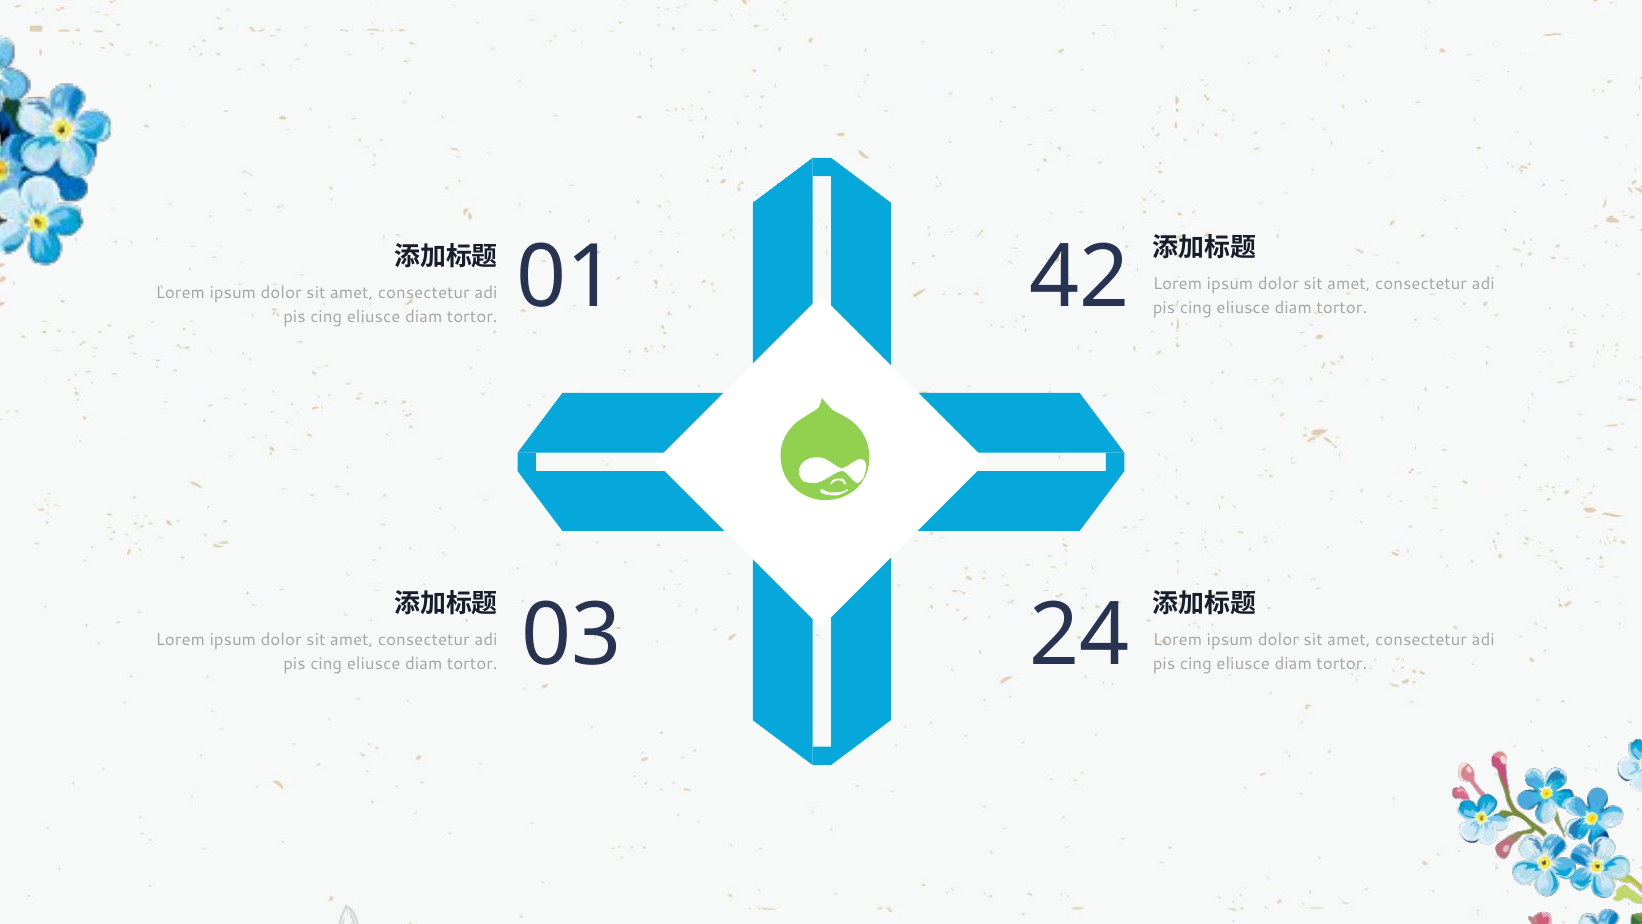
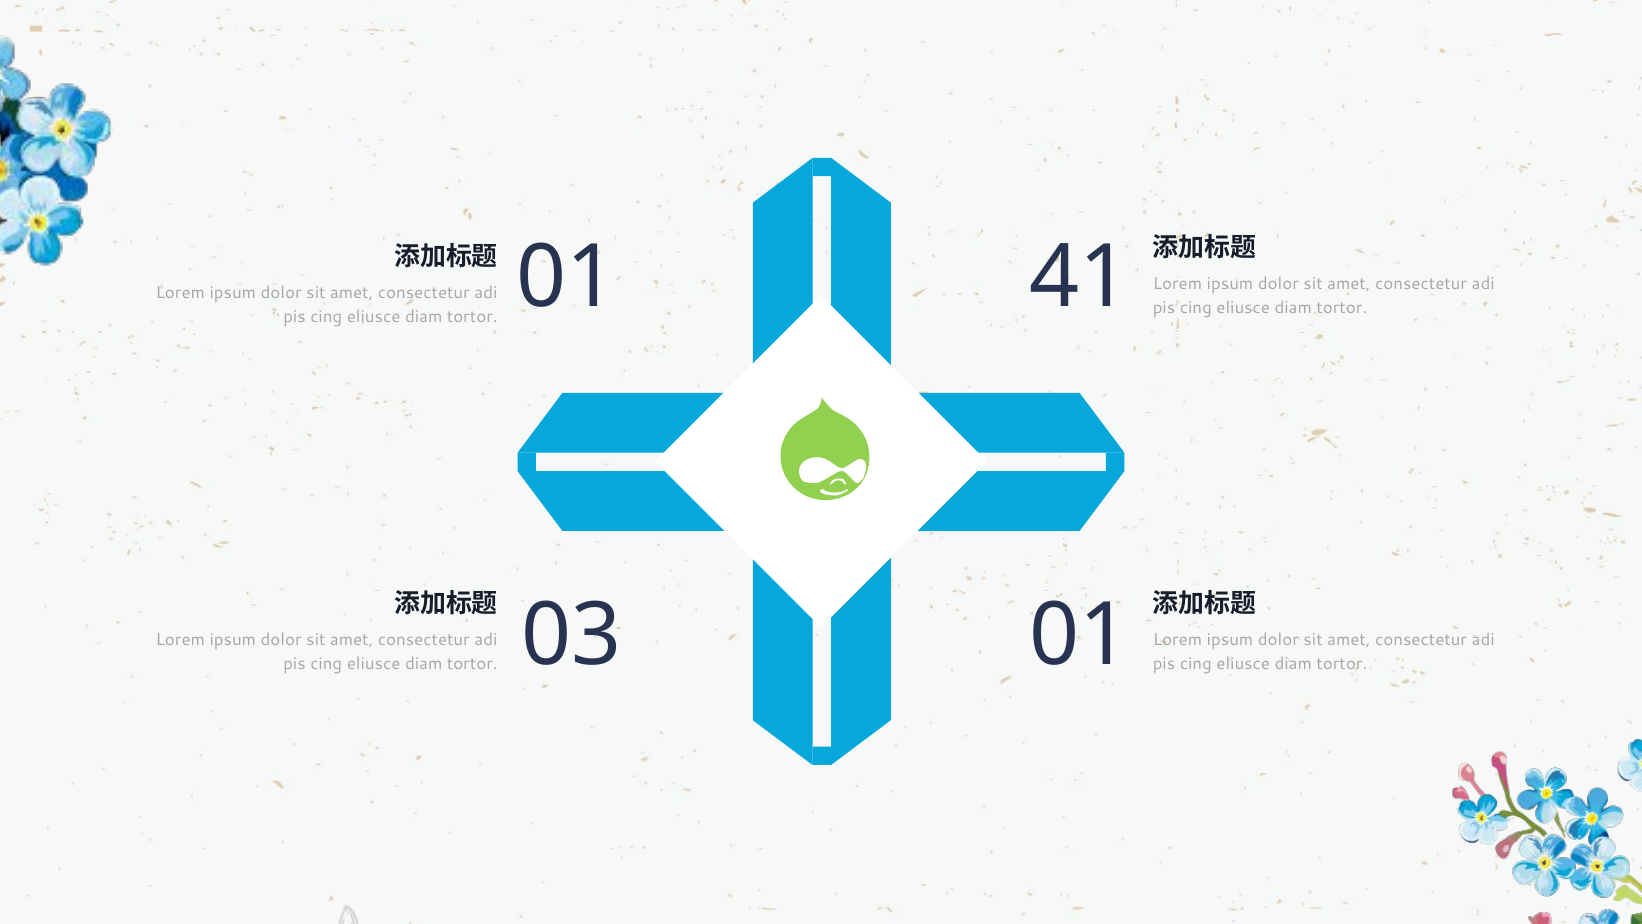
42: 42 -> 41
03 24: 24 -> 01
